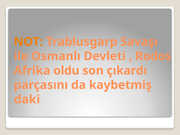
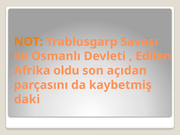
Rodos: Rodos -> Edilen
çıkardı: çıkardı -> açıdan
